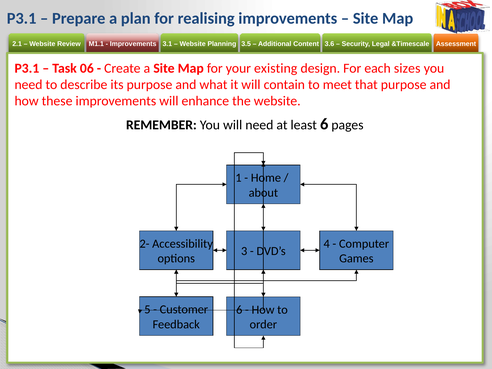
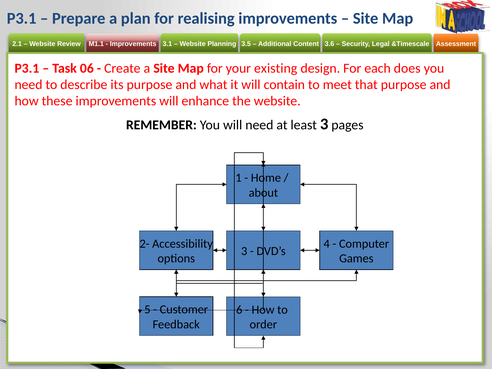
sizes: sizes -> does
least 6: 6 -> 3
